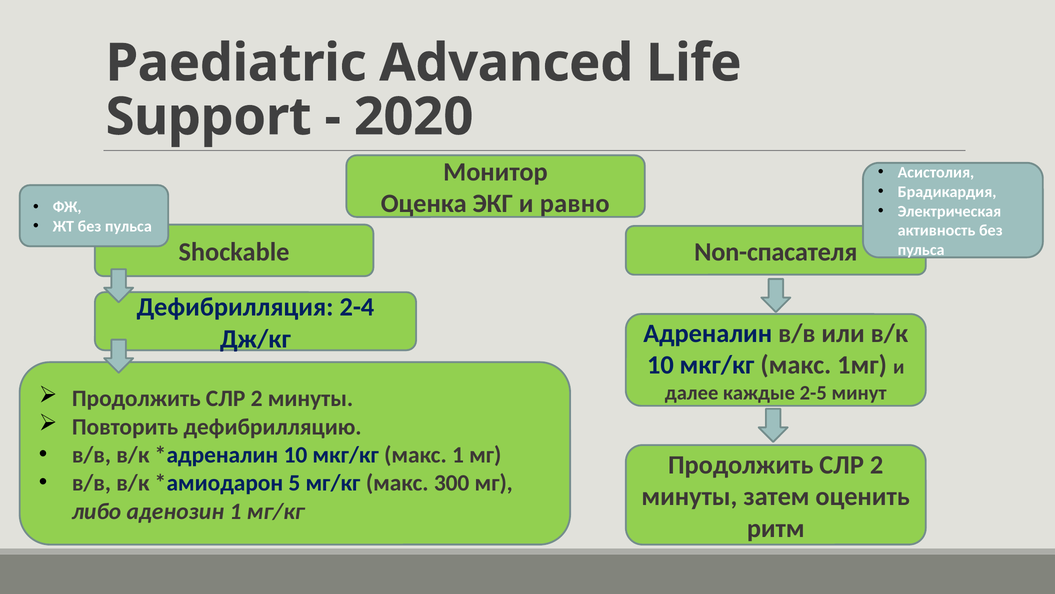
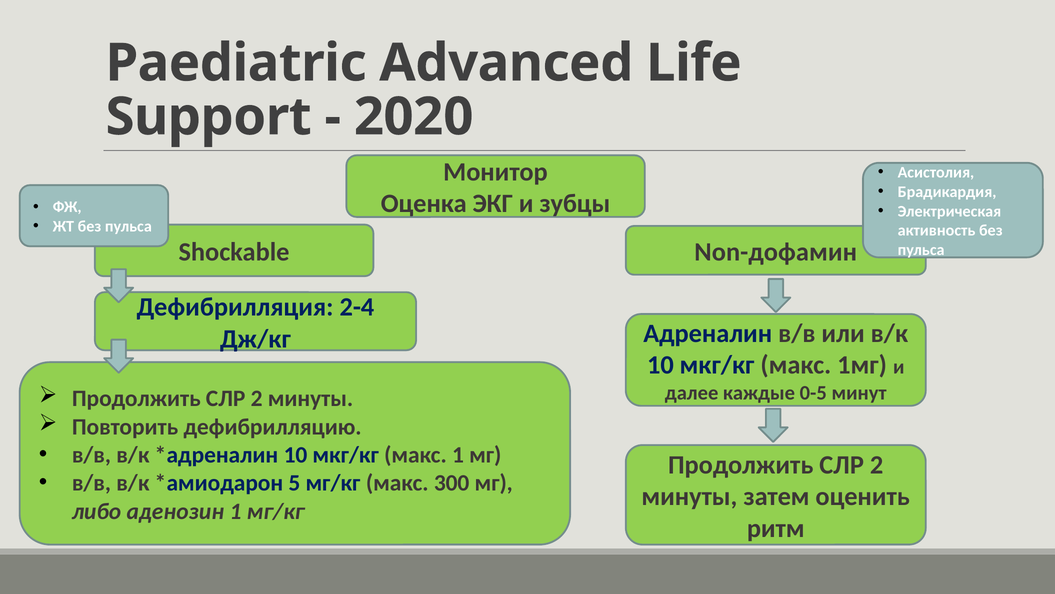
равно: равно -> зубцы
Non-спасателя: Non-спасателя -> Non-дофамин
2-5: 2-5 -> 0-5
